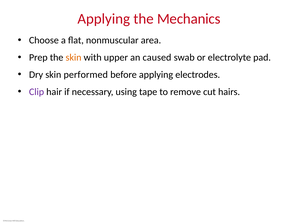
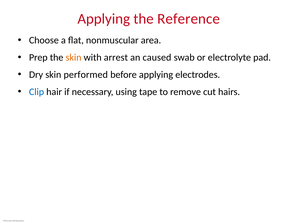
Mechanics: Mechanics -> Reference
upper: upper -> arrest
Clip colour: purple -> blue
